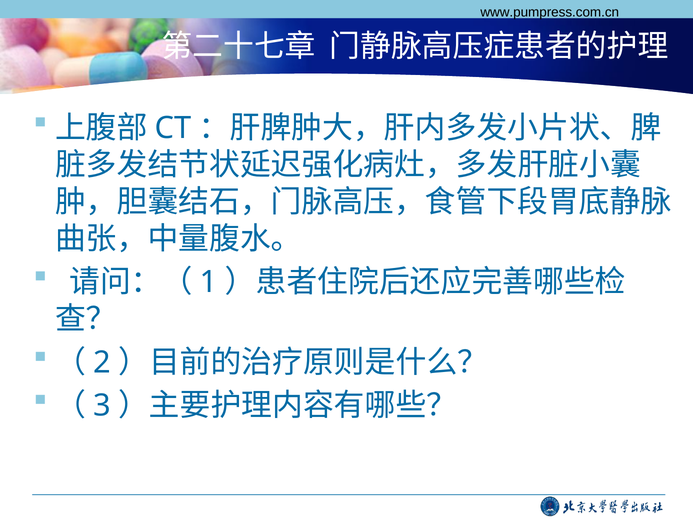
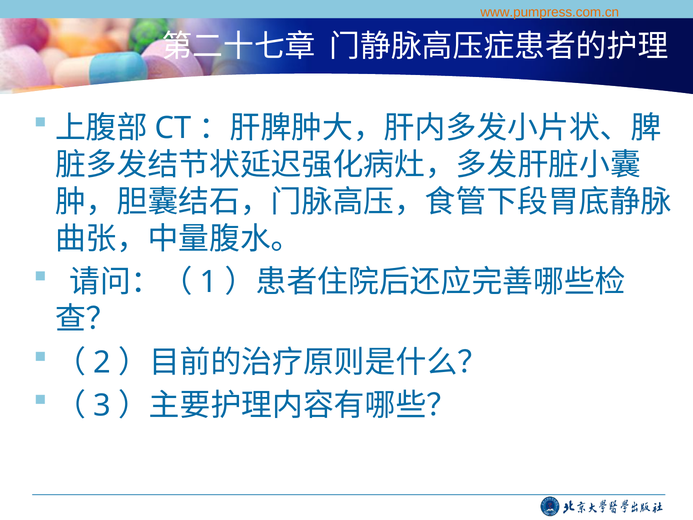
www.pumpress.com.cn colour: black -> orange
